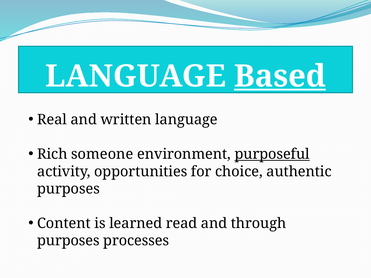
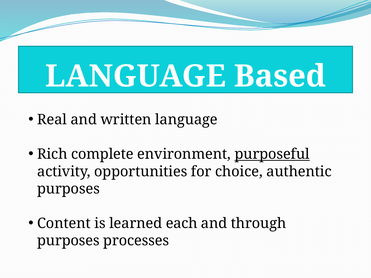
Based underline: present -> none
someone: someone -> complete
read: read -> each
